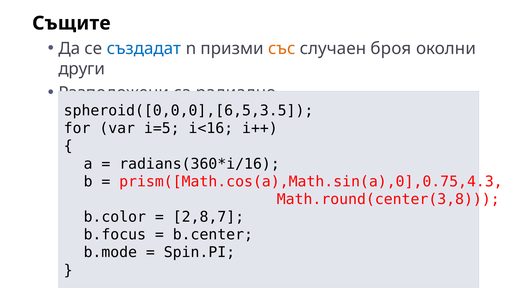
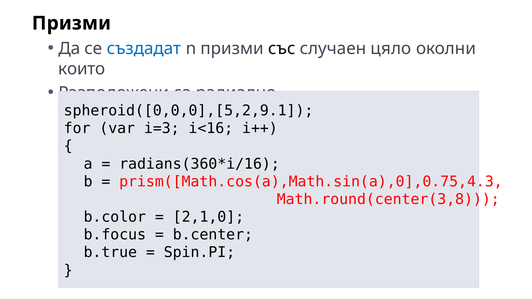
Същите at (71, 23): Същите -> Призми
със colour: orange -> black
броя: броя -> цяло
други: други -> които
spheroid([0,0,0],[6,5,3.5: spheroid([0,0,0],[6,5,3.5 -> spheroid([0,0,0],[5,2,9.1
i=5: i=5 -> i=3
2,8,7: 2,8,7 -> 2,1,0
b.mode: b.mode -> b.true
